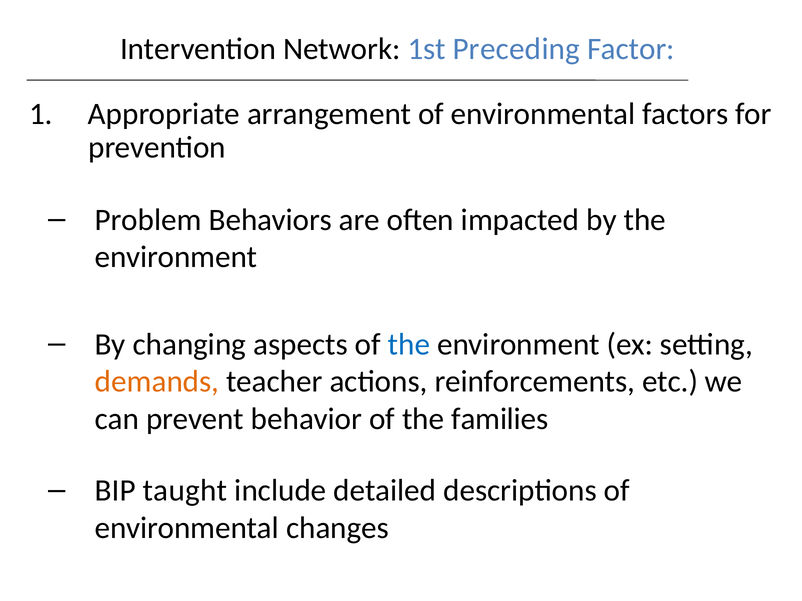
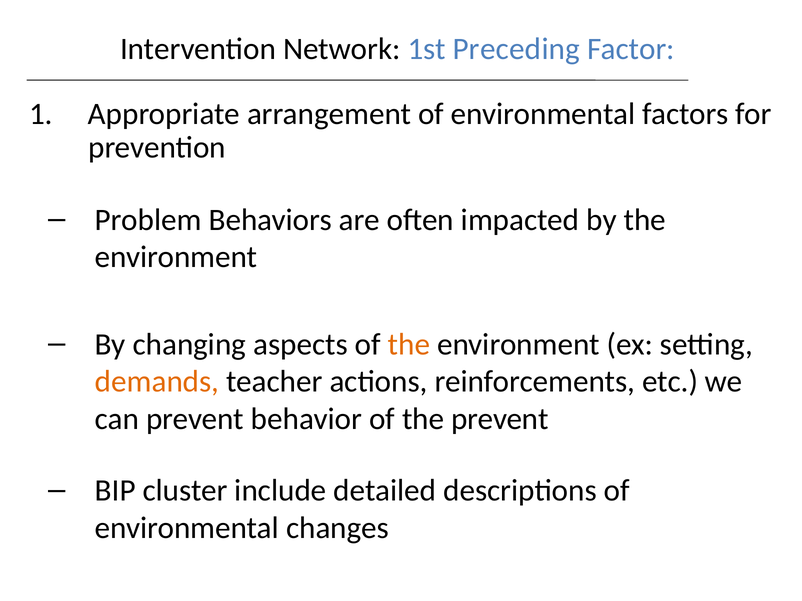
the at (409, 345) colour: blue -> orange
the families: families -> prevent
taught: taught -> cluster
